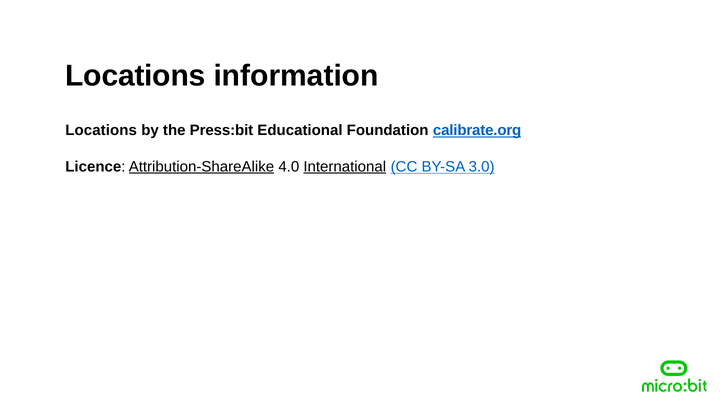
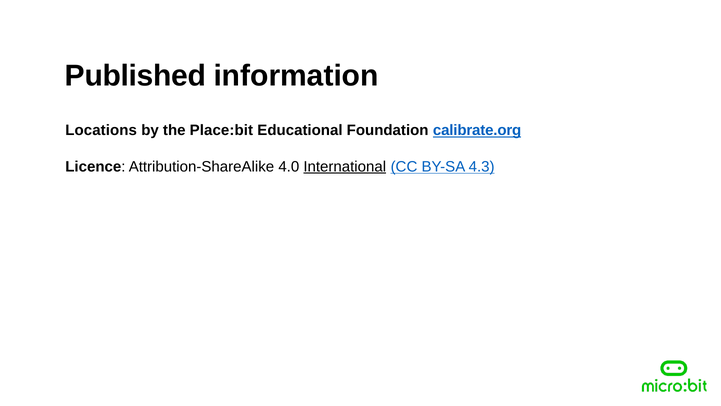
Locations at (135, 76): Locations -> Published
Press:bit: Press:bit -> Place:bit
Attribution-ShareAlike underline: present -> none
3.0: 3.0 -> 4.3
